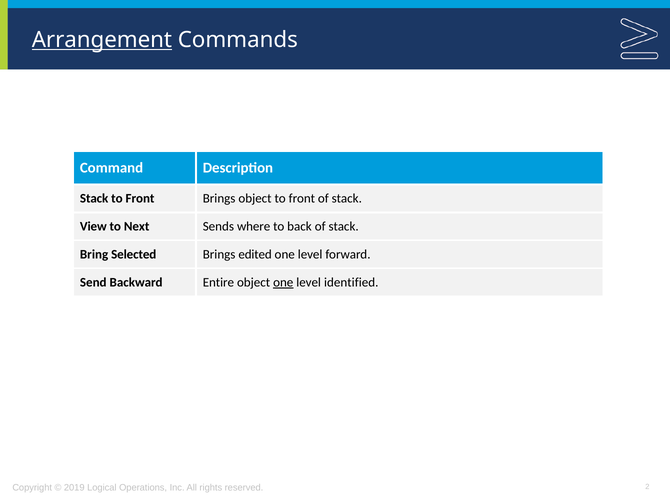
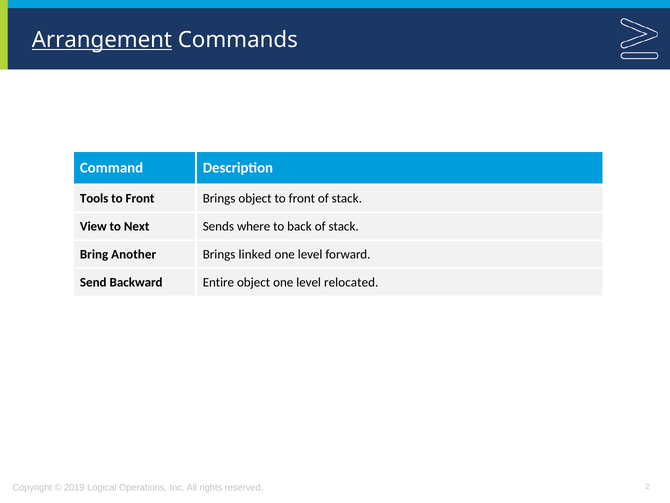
Stack at (94, 198): Stack -> Tools
Selected: Selected -> Another
edited: edited -> linked
one at (283, 282) underline: present -> none
identified: identified -> relocated
